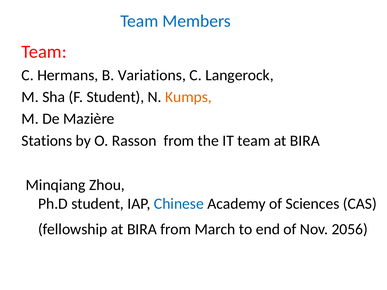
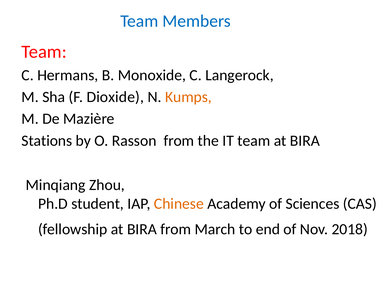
Variations: Variations -> Monoxide
F Student: Student -> Dioxide
Chinese colour: blue -> orange
2056: 2056 -> 2018
